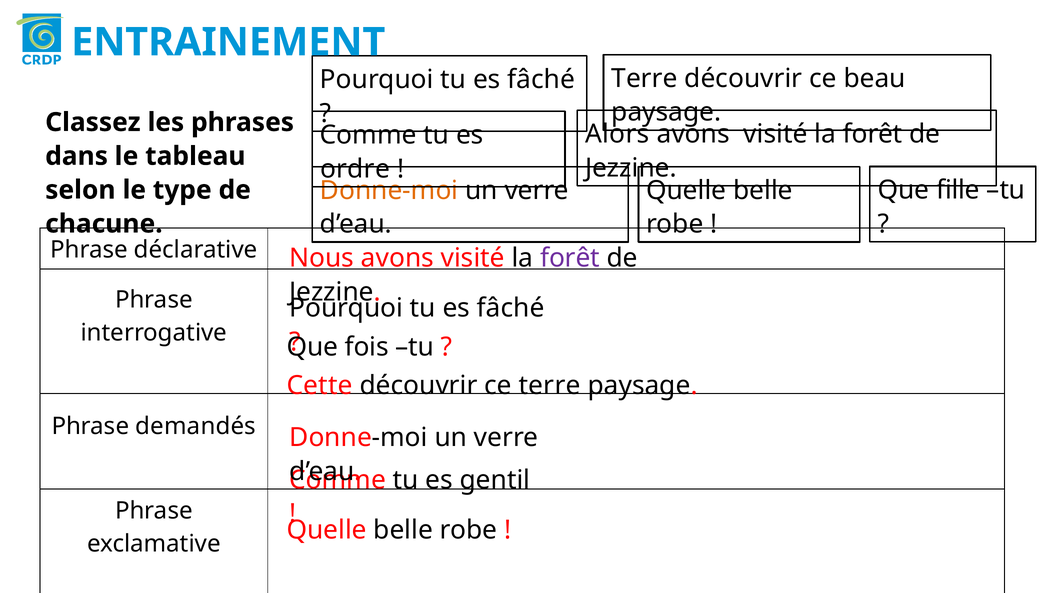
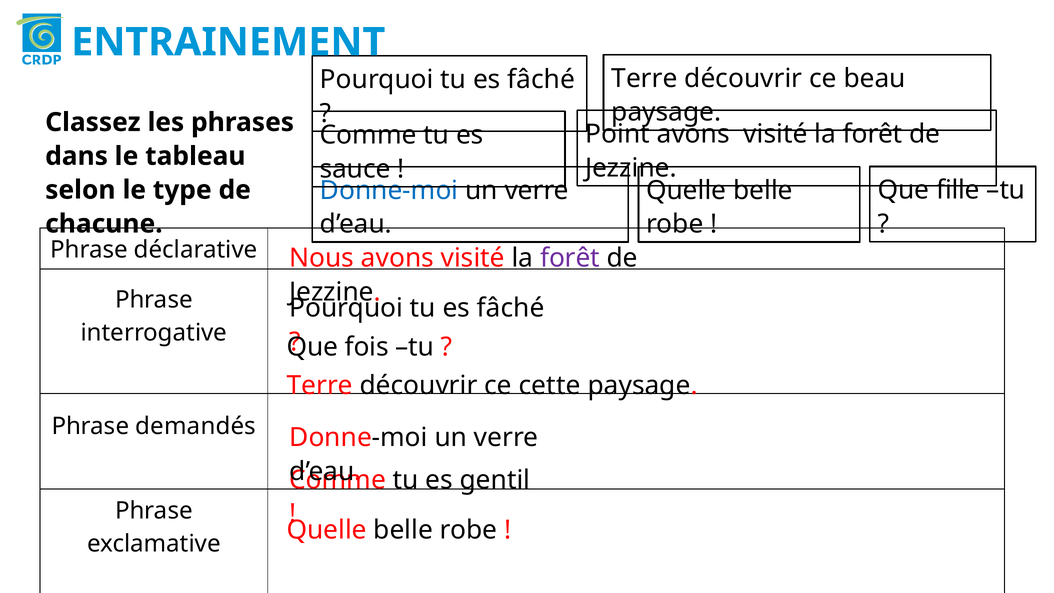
Alors: Alors -> Point
ordre: ordre -> sauce
Donne-moi at (389, 190) colour: orange -> blue
Cette at (320, 386): Cette -> Terre
ce terre: terre -> cette
